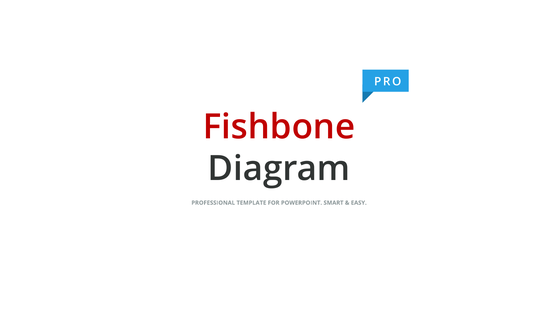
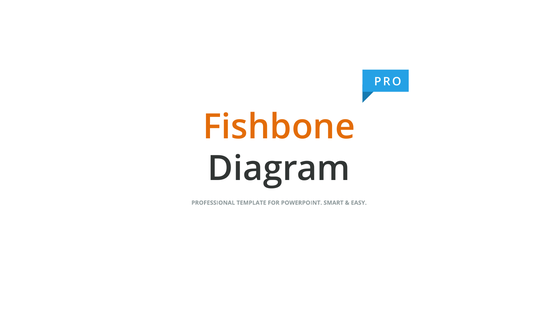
Fishbone colour: red -> orange
